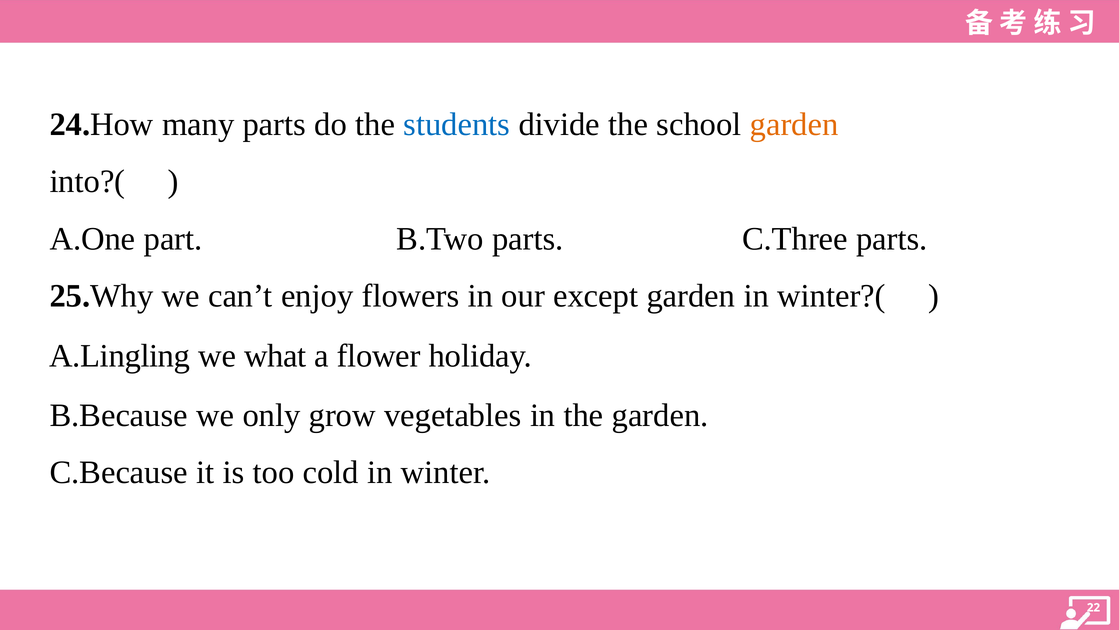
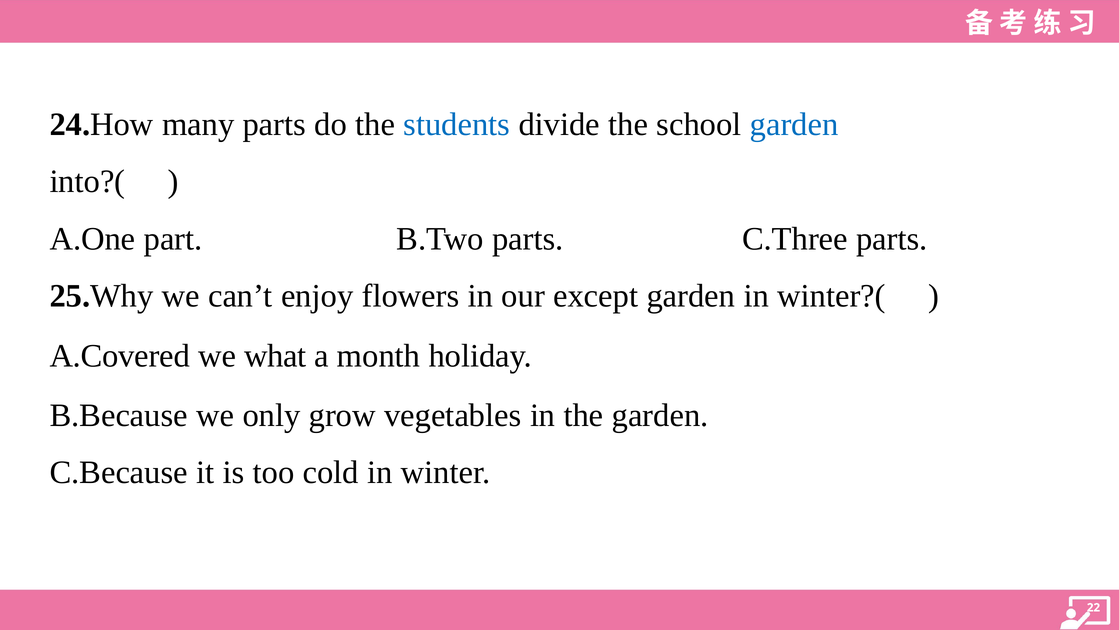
garden at (794, 124) colour: orange -> blue
A.Lingling: A.Lingling -> A.Covered
flower: flower -> month
